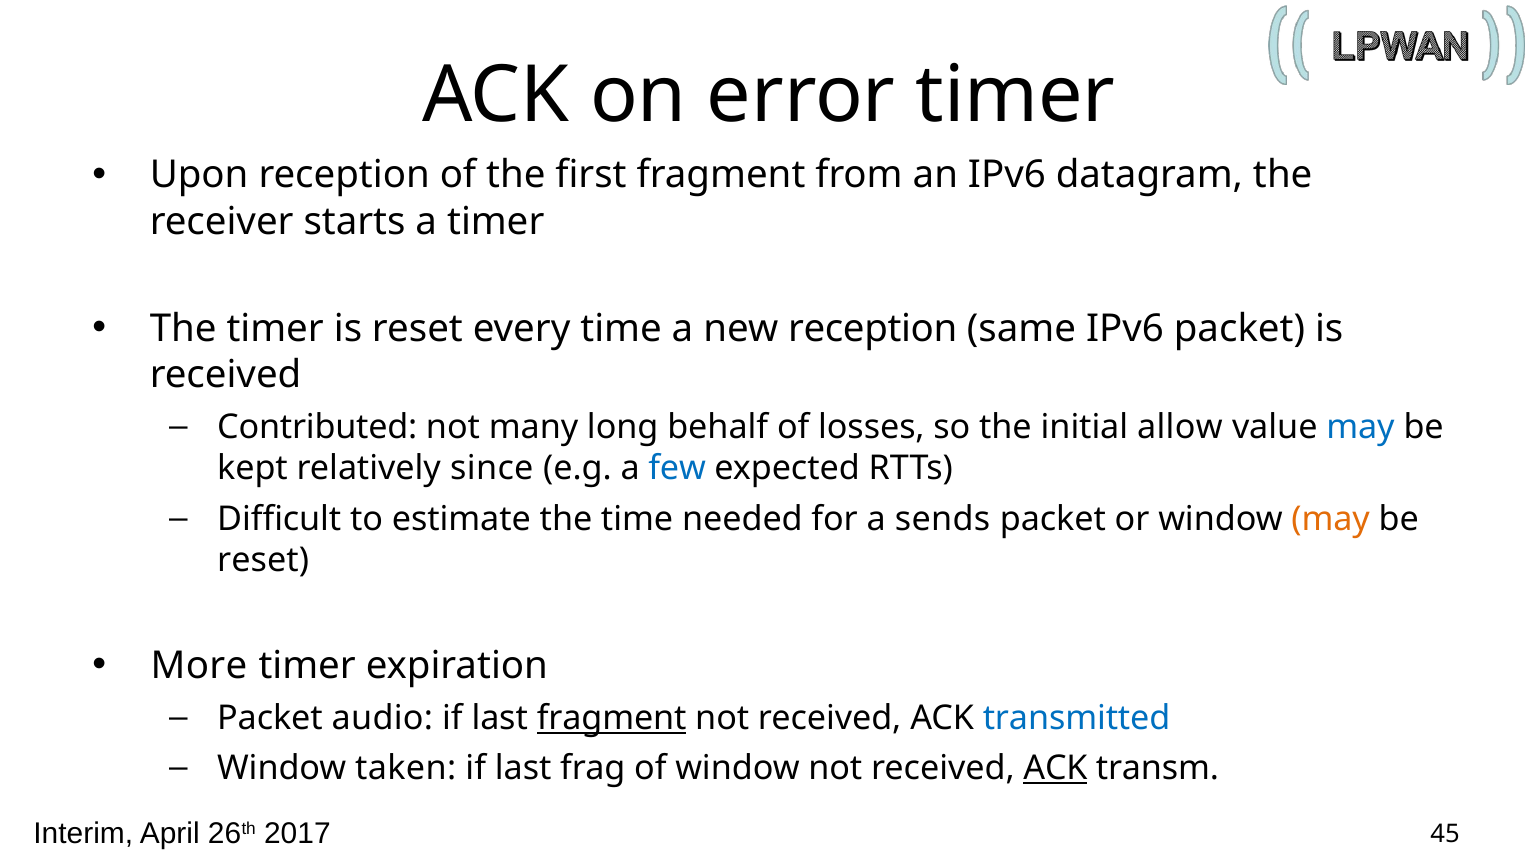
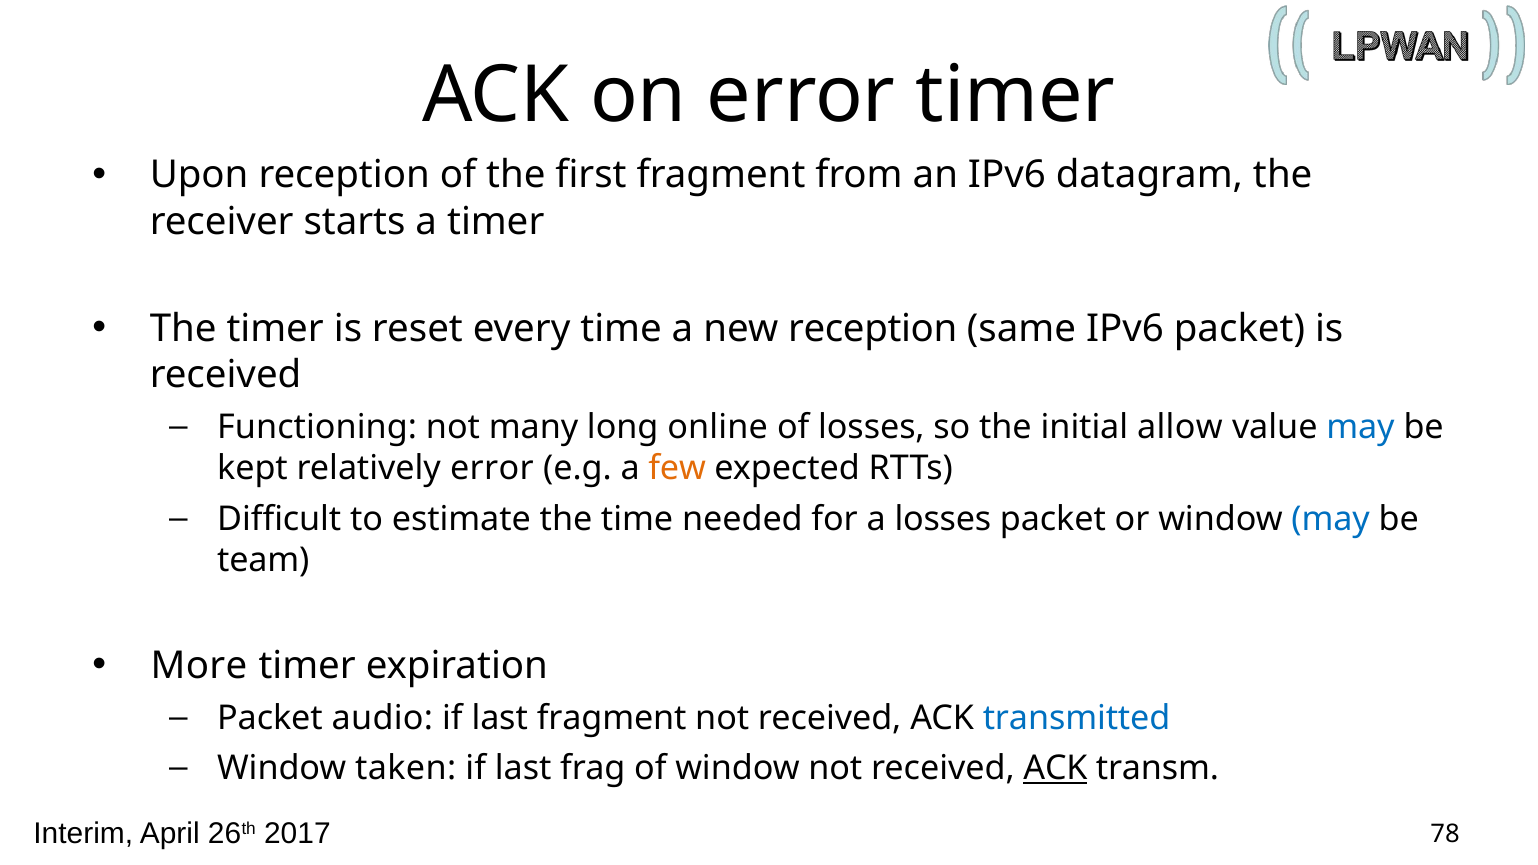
Contributed: Contributed -> Functioning
behalf: behalf -> online
relatively since: since -> error
few colour: blue -> orange
a sends: sends -> losses
may at (1331, 519) colour: orange -> blue
reset at (263, 560): reset -> team
fragment at (612, 718) underline: present -> none
45: 45 -> 78
